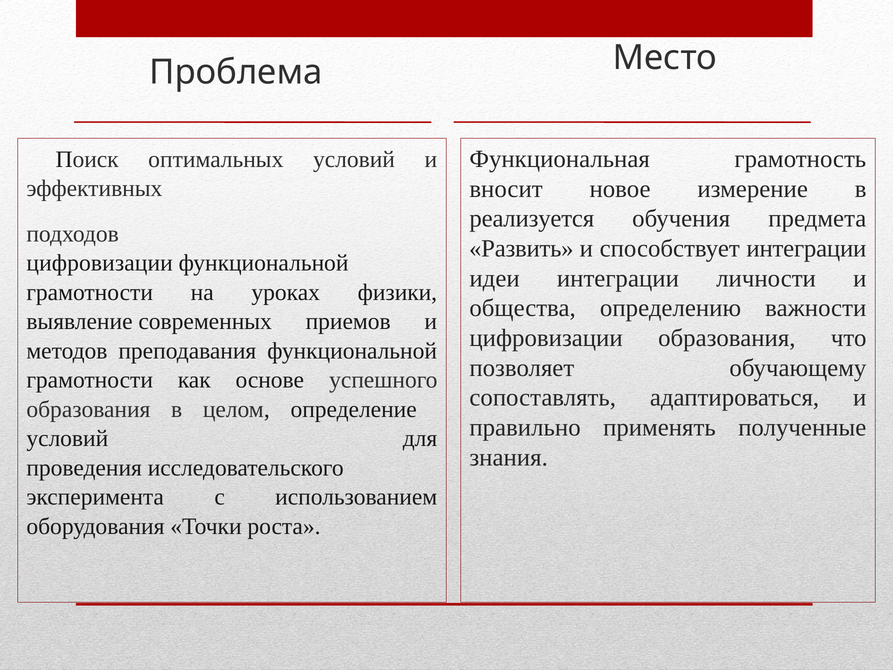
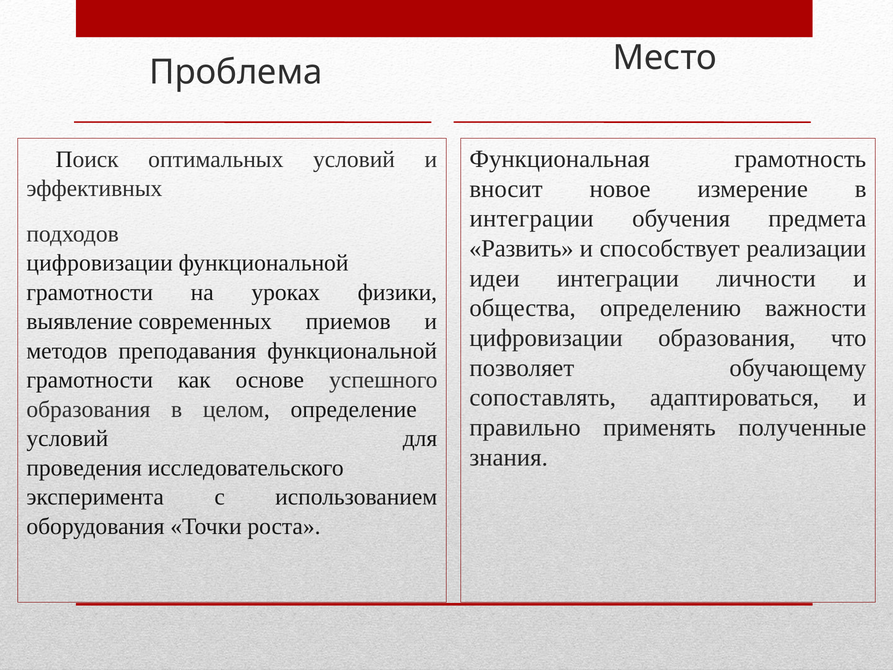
реализуется at (532, 219): реализуется -> интеграции
способствует интеграции: интеграции -> реализации
